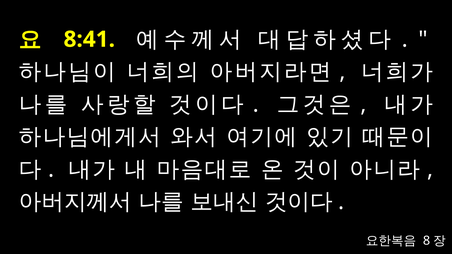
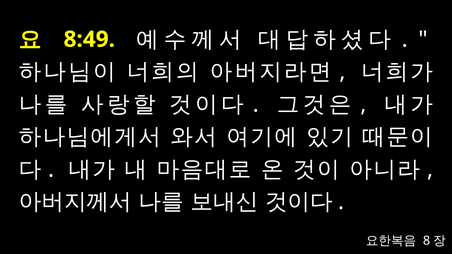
8:41: 8:41 -> 8:49
